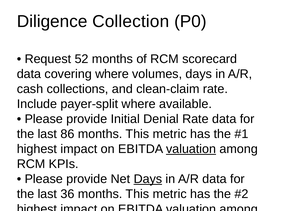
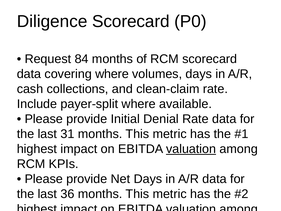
Diligence Collection: Collection -> Scorecard
52: 52 -> 84
86: 86 -> 31
Days at (148, 179) underline: present -> none
